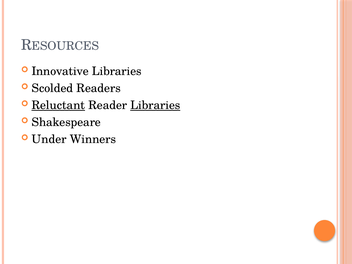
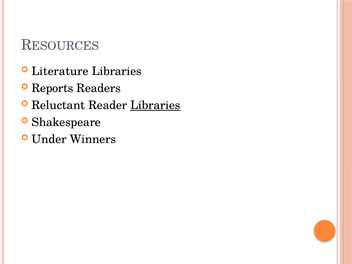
Innovative: Innovative -> Literature
Scolded: Scolded -> Reports
Reluctant underline: present -> none
